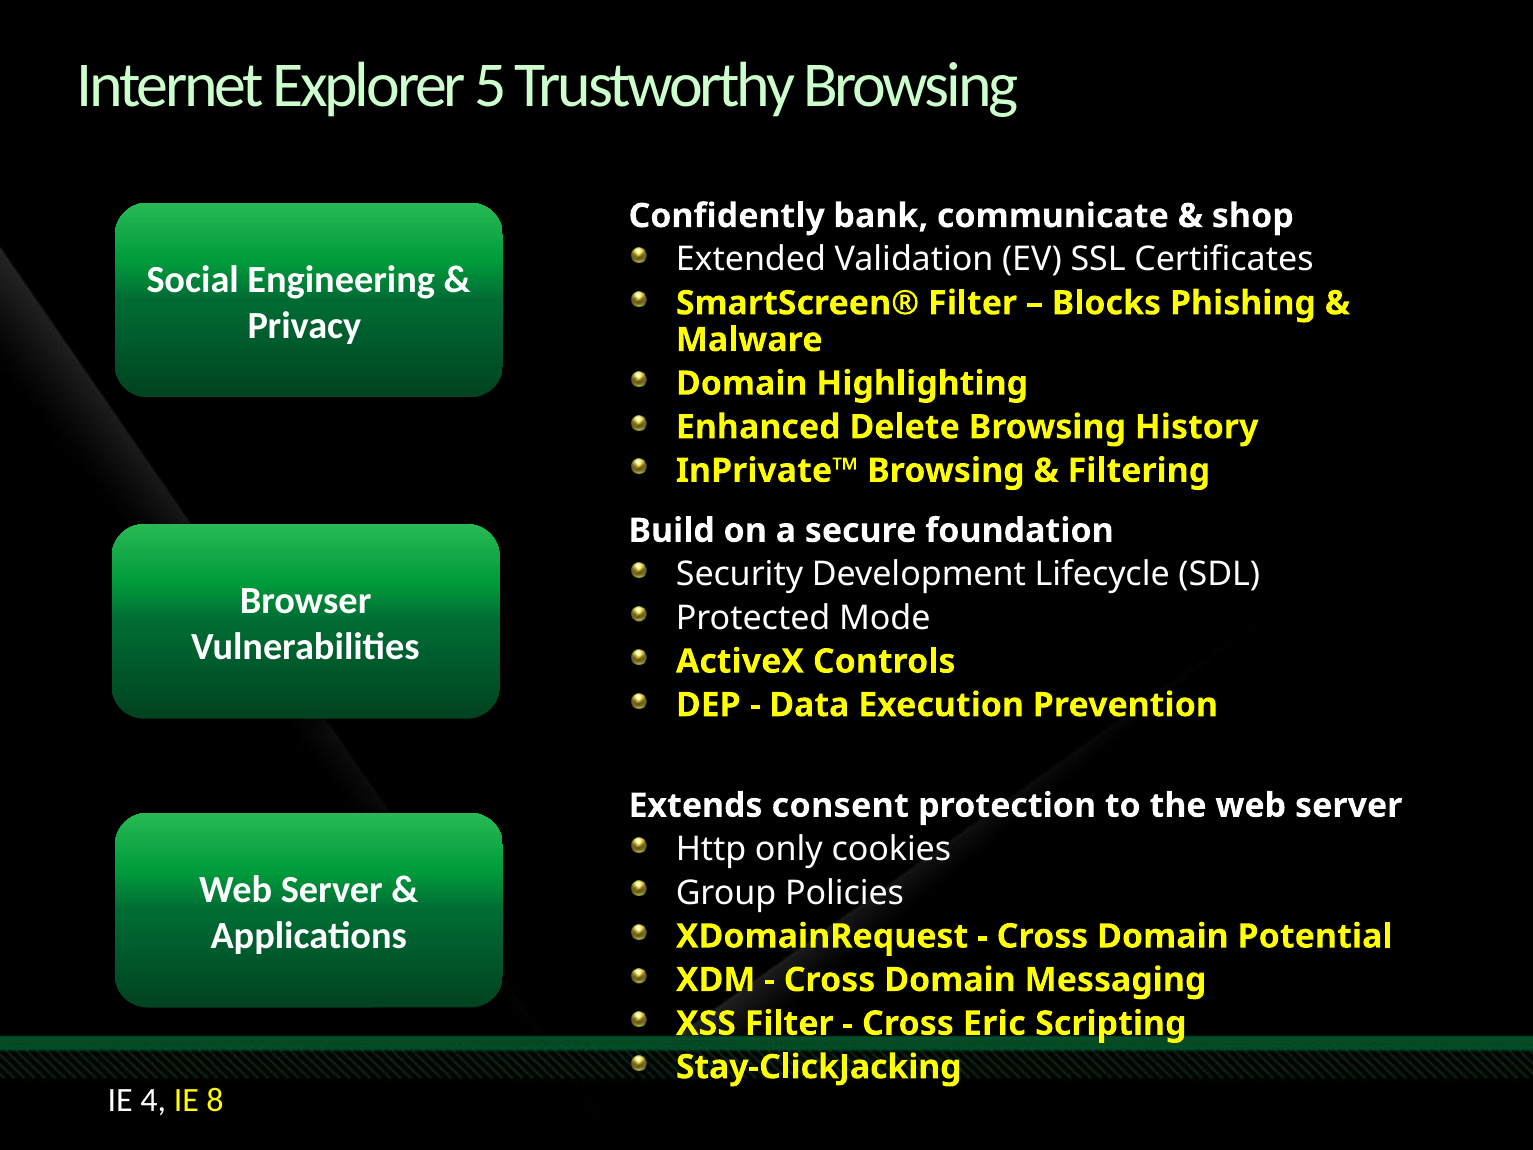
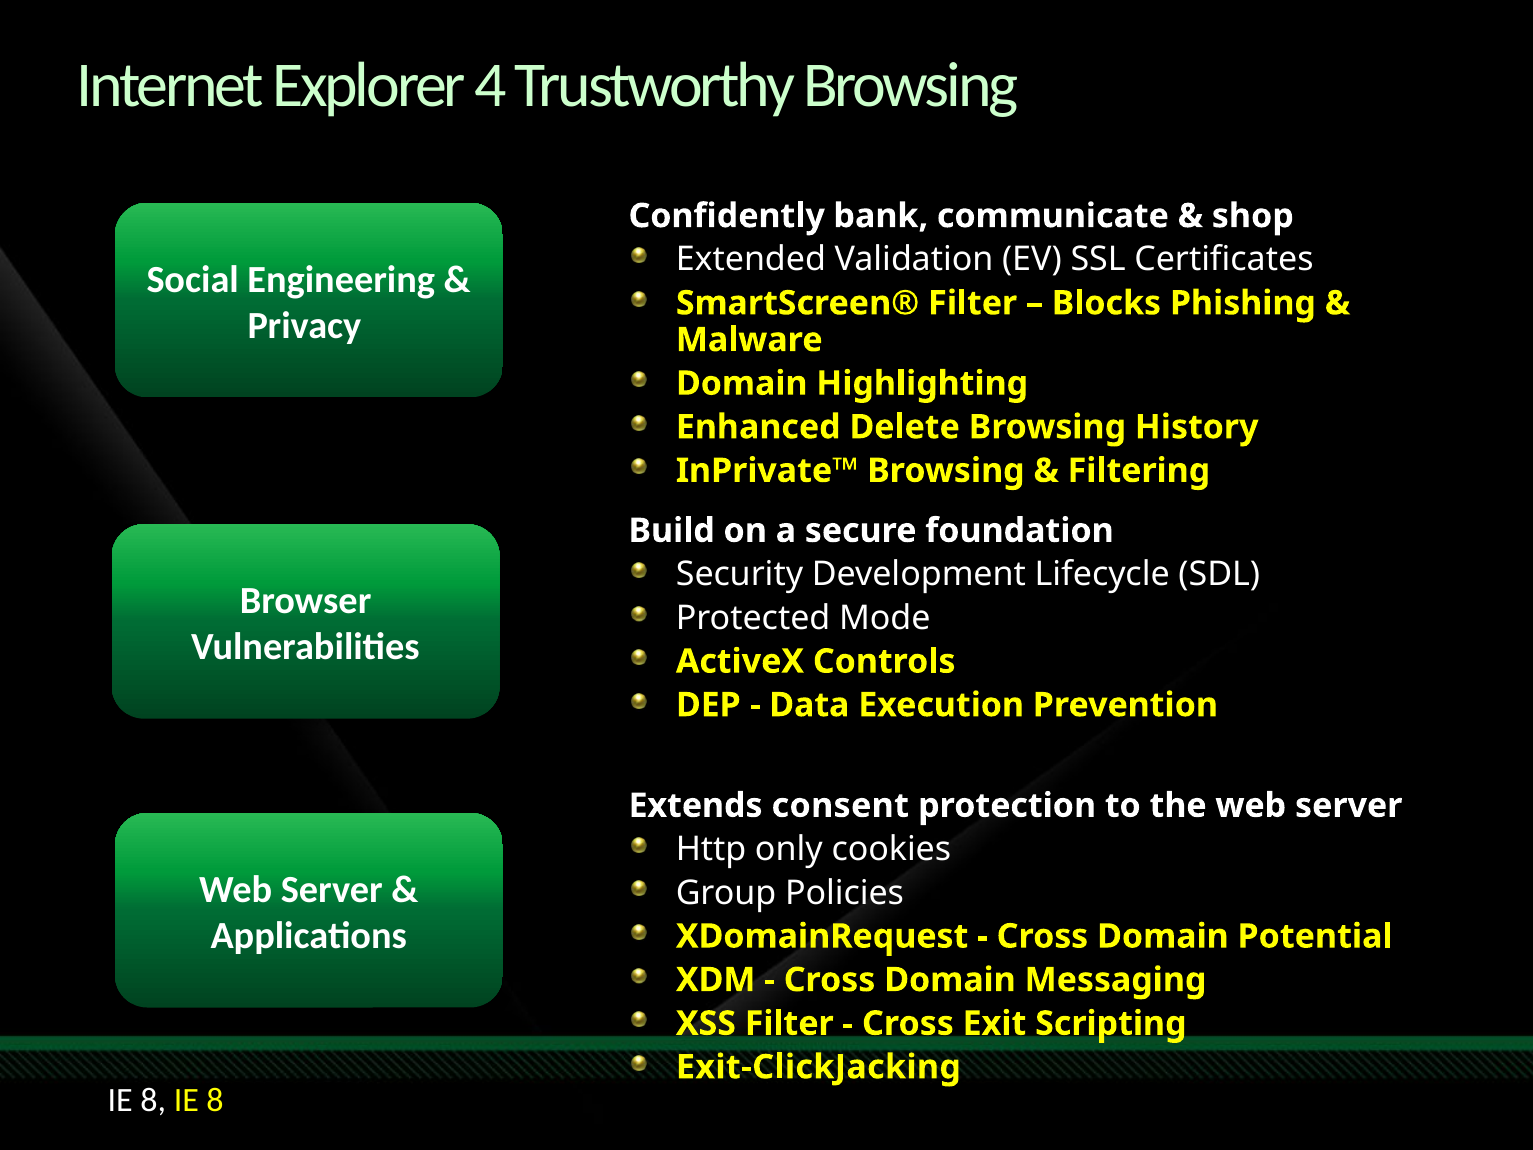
5: 5 -> 4
Eric: Eric -> Exit
Stay-ClickJacking: Stay-ClickJacking -> Exit-ClickJacking
4 at (153, 1100): 4 -> 8
